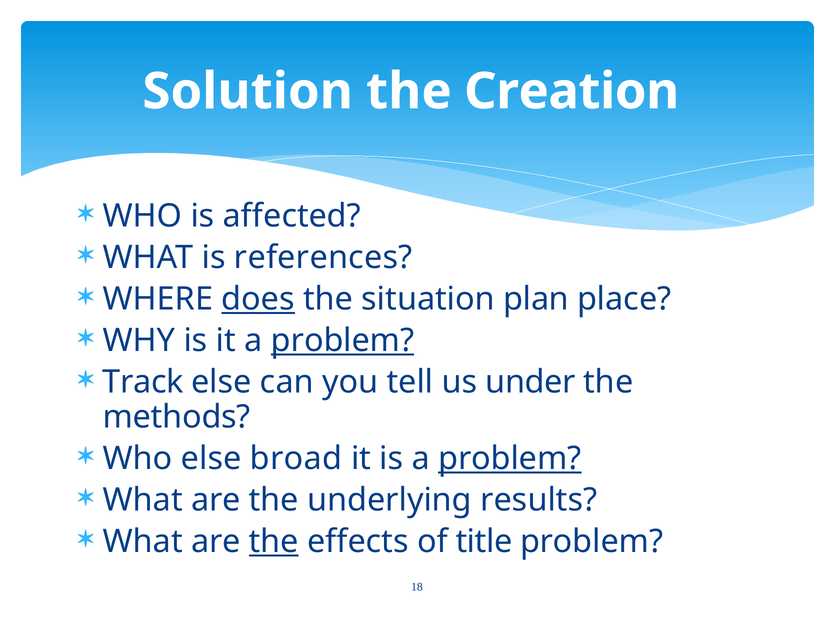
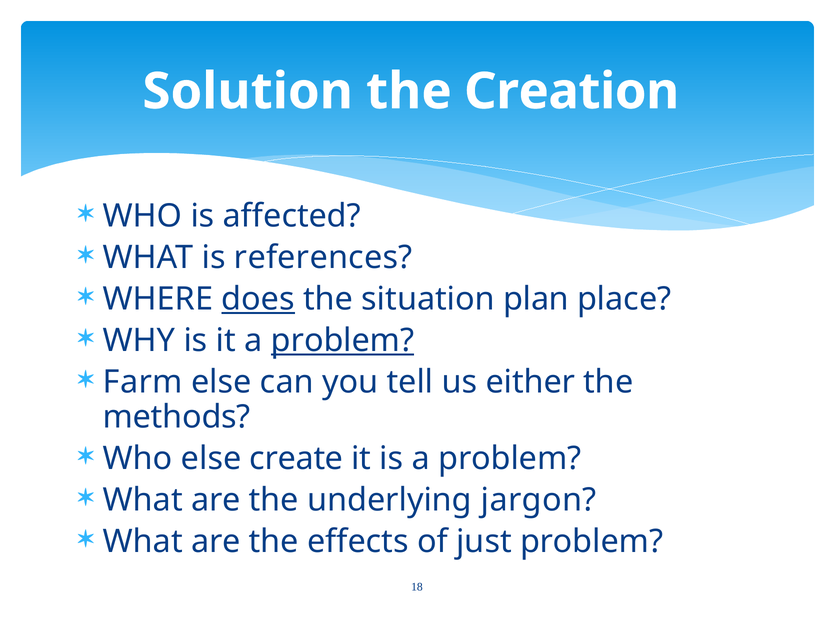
Track: Track -> Farm
under: under -> either
broad: broad -> create
problem at (510, 459) underline: present -> none
results: results -> jargon
the at (274, 542) underline: present -> none
title: title -> just
